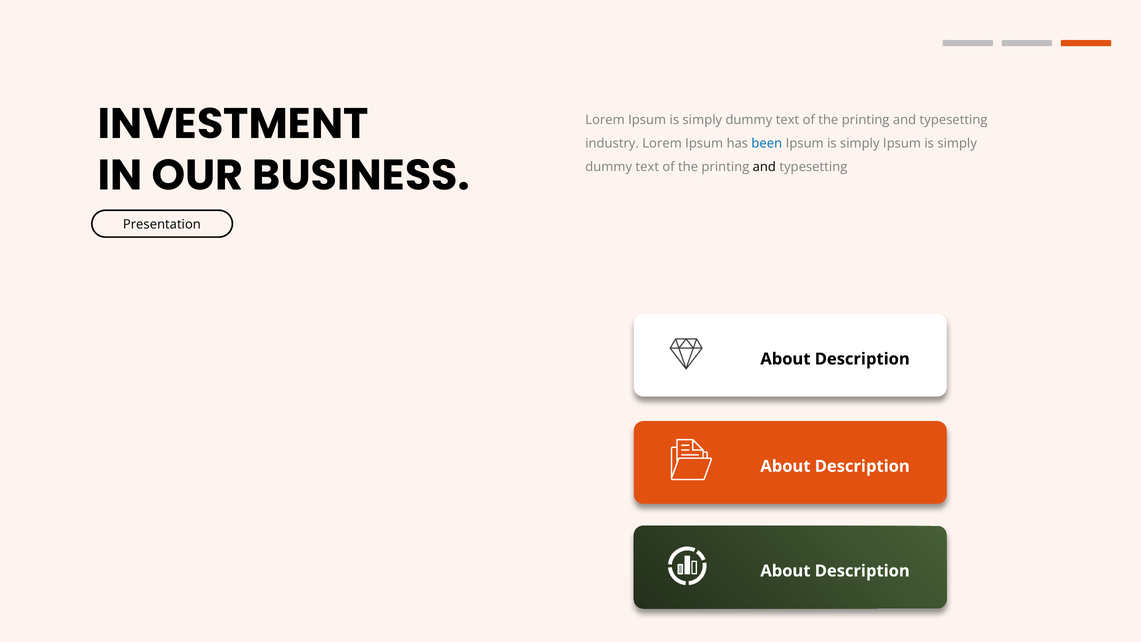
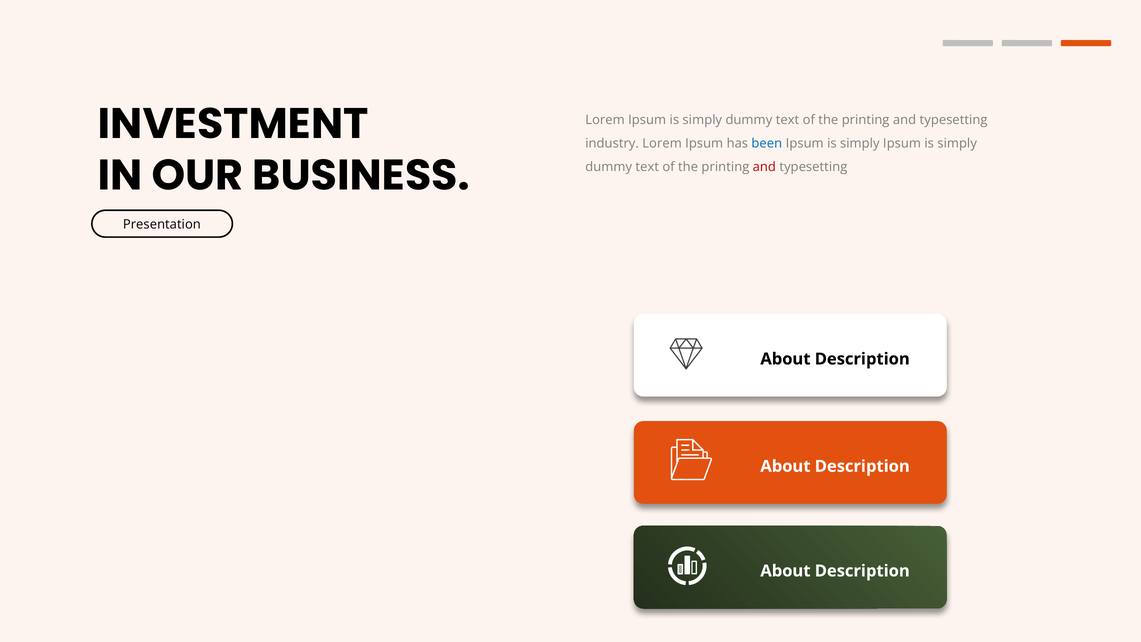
and at (764, 167) colour: black -> red
